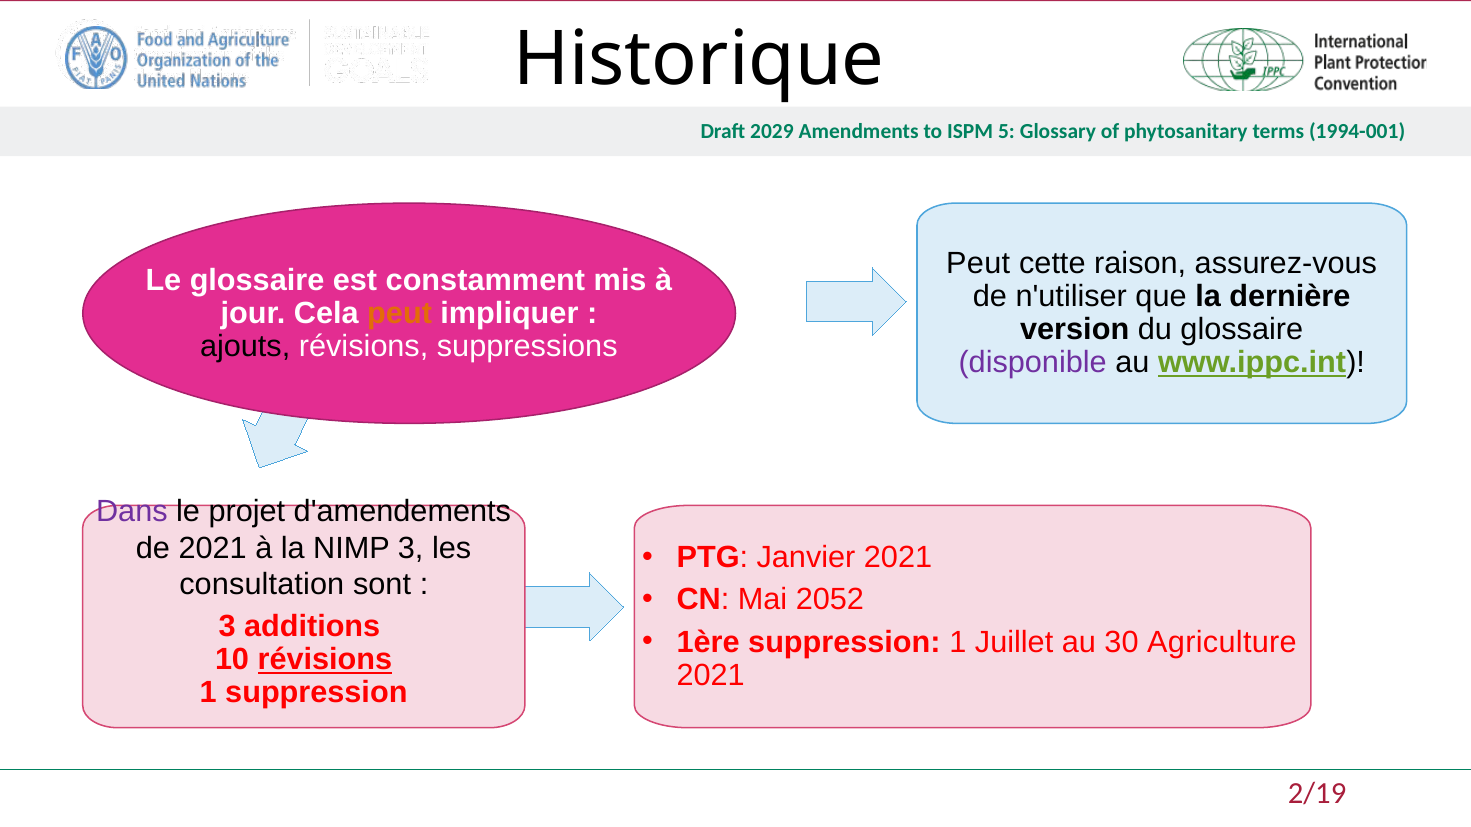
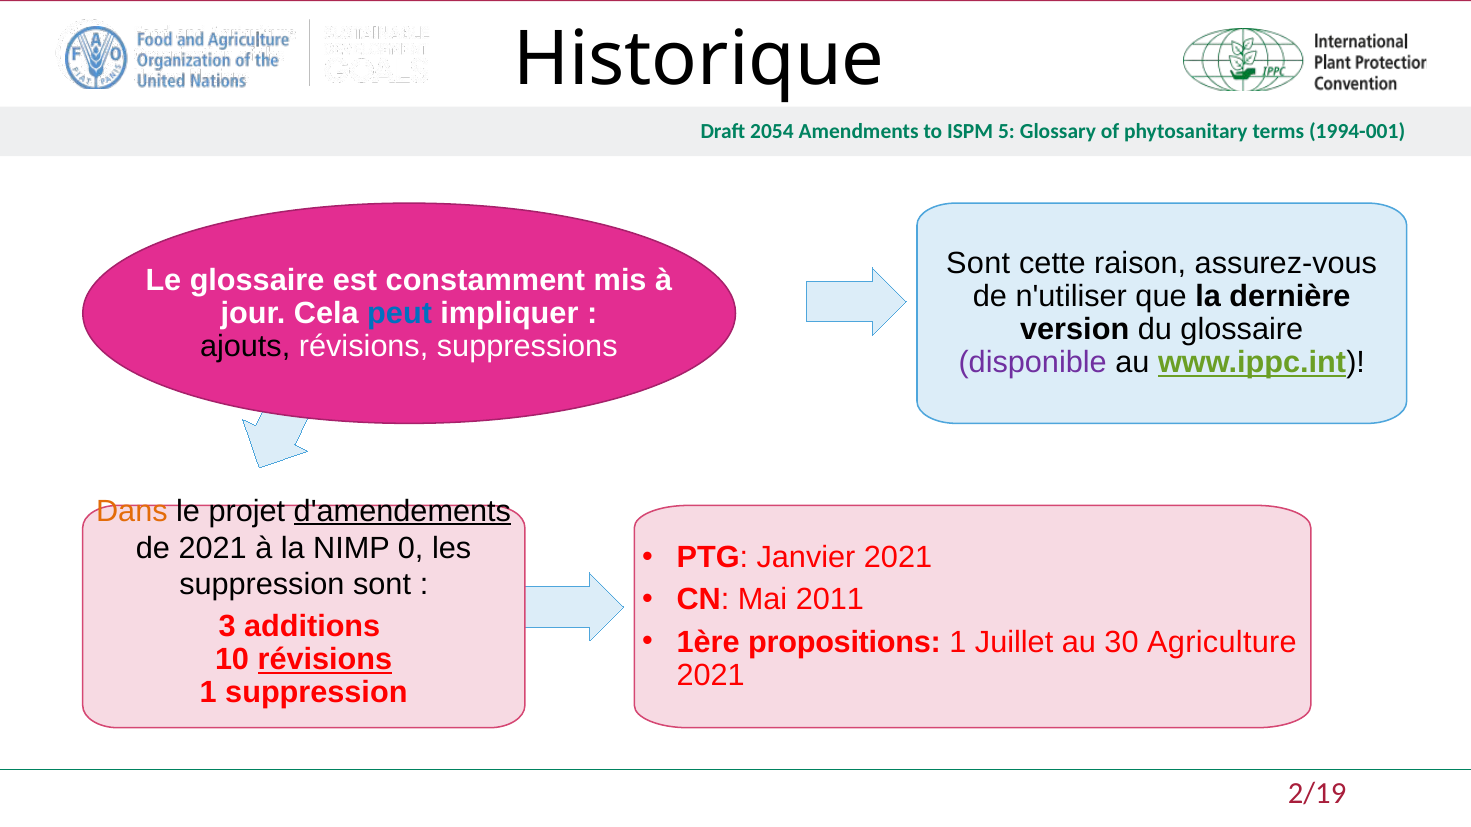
2029: 2029 -> 2054
Peut at (978, 264): Peut -> Sont
peut at (400, 313) colour: orange -> blue
Dans colour: purple -> orange
d'amendements underline: none -> present
NIMP 3: 3 -> 0
consultation at (262, 585): consultation -> suppression
2052: 2052 -> 2011
1ère suppression: suppression -> propositions
